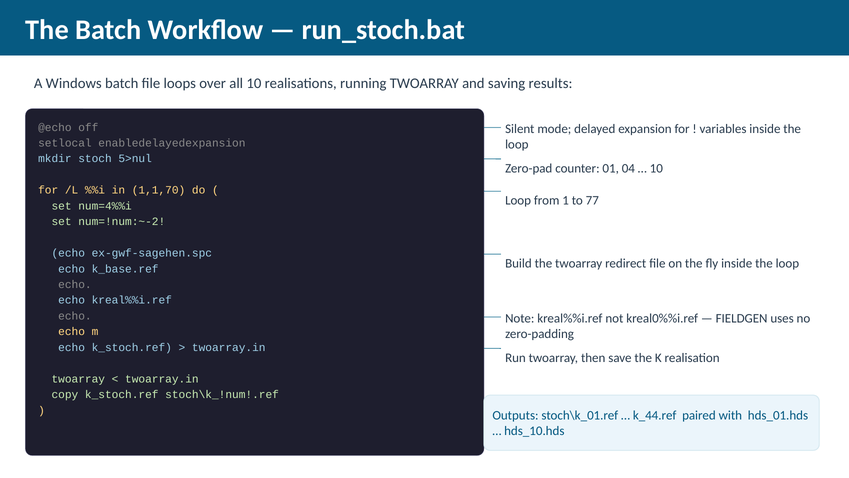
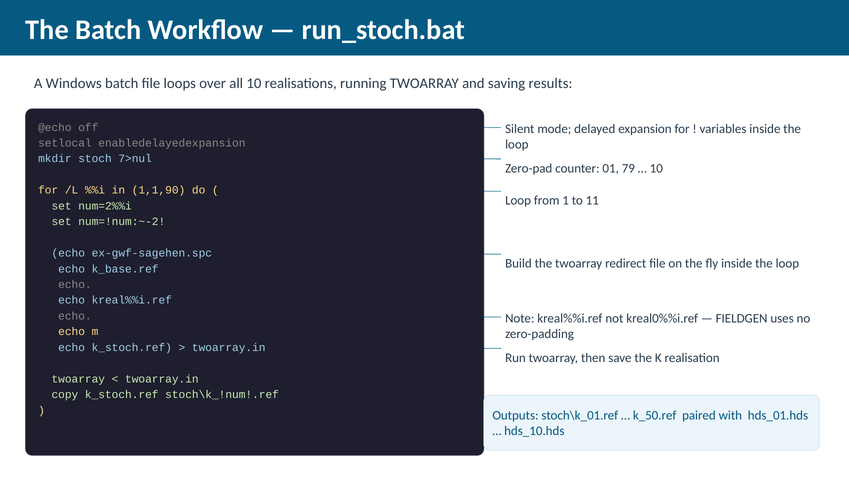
5>nul: 5>nul -> 7>nul
04: 04 -> 79
1,1,70: 1,1,70 -> 1,1,90
77: 77 -> 11
num=4%%i: num=4%%i -> num=2%%i
k_44.ref: k_44.ref -> k_50.ref
